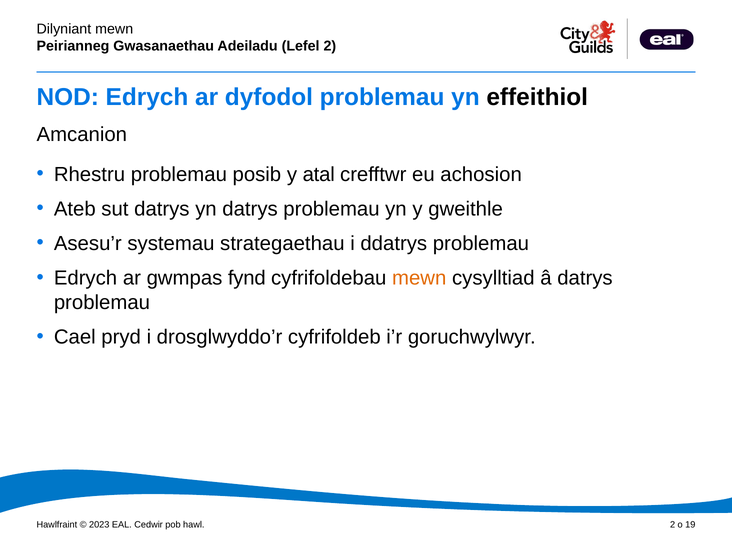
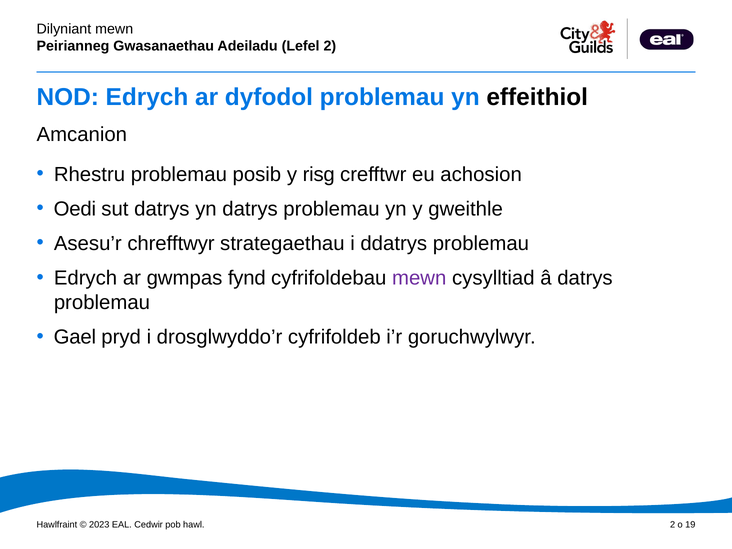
atal: atal -> risg
Ateb: Ateb -> Oedi
systemau: systemau -> chrefftwyr
mewn at (419, 278) colour: orange -> purple
Cael: Cael -> Gael
